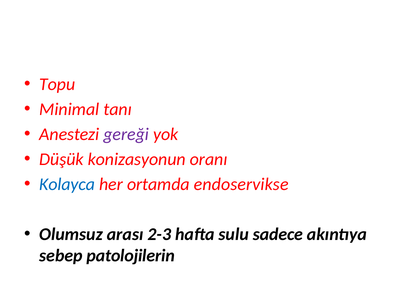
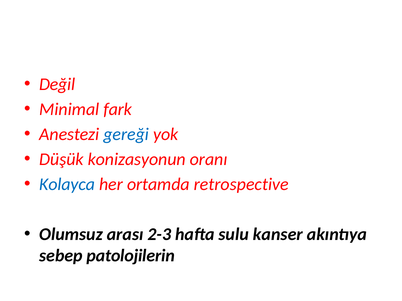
Topu: Topu -> Değil
tanı: tanı -> fark
gereği colour: purple -> blue
endoservikse: endoservikse -> retrospective
sadece: sadece -> kanser
